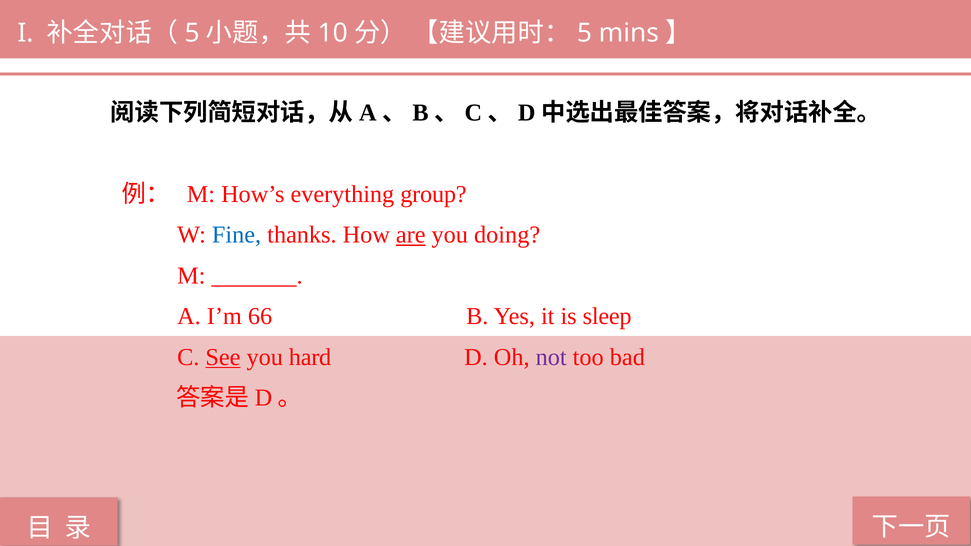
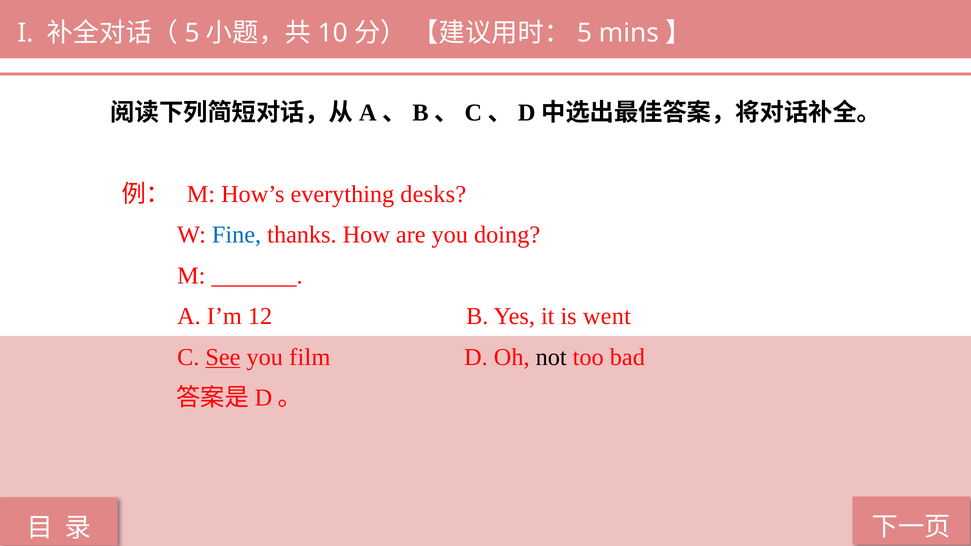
group: group -> desks
are underline: present -> none
66: 66 -> 12
sleep: sleep -> went
hard: hard -> film
not colour: purple -> black
